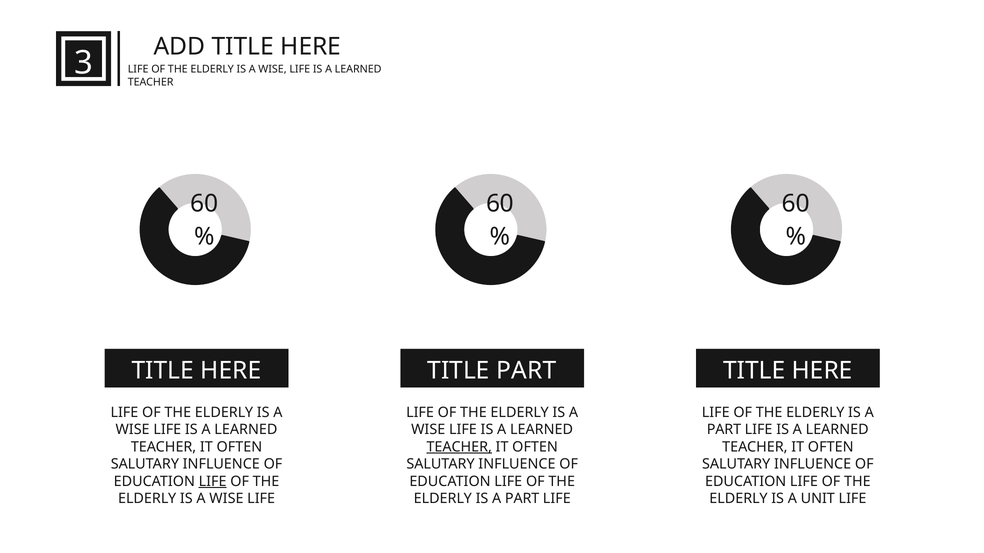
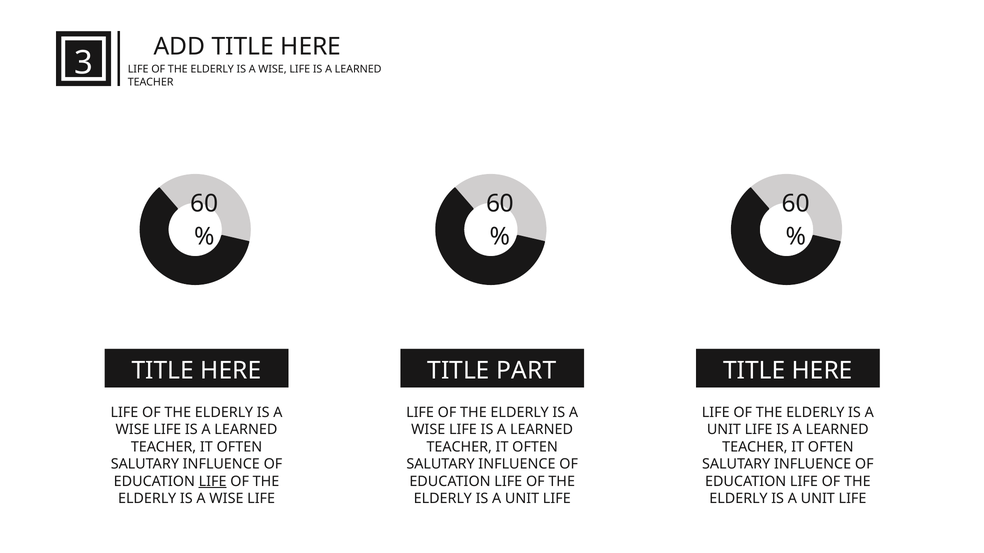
PART at (724, 430): PART -> UNIT
TEACHER at (459, 447) underline: present -> none
PART at (522, 499): PART -> UNIT
